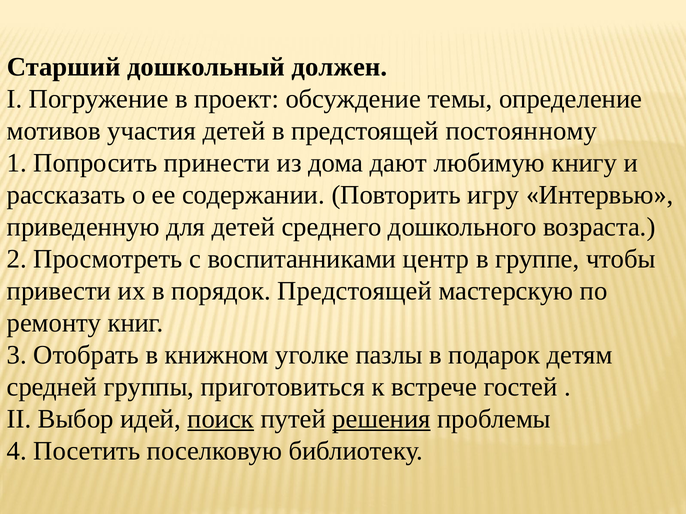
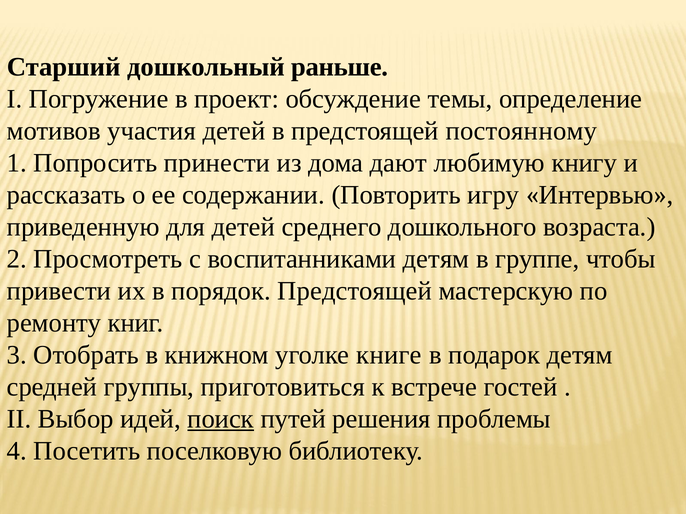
должен: должен -> раньше
воспитанниками центр: центр -> детям
пазлы: пазлы -> книге
решения underline: present -> none
